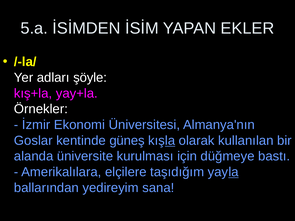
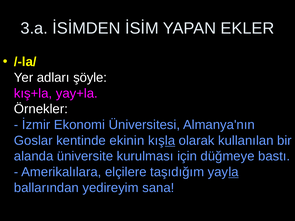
5.a: 5.a -> 3.a
güneş: güneş -> ekinin
